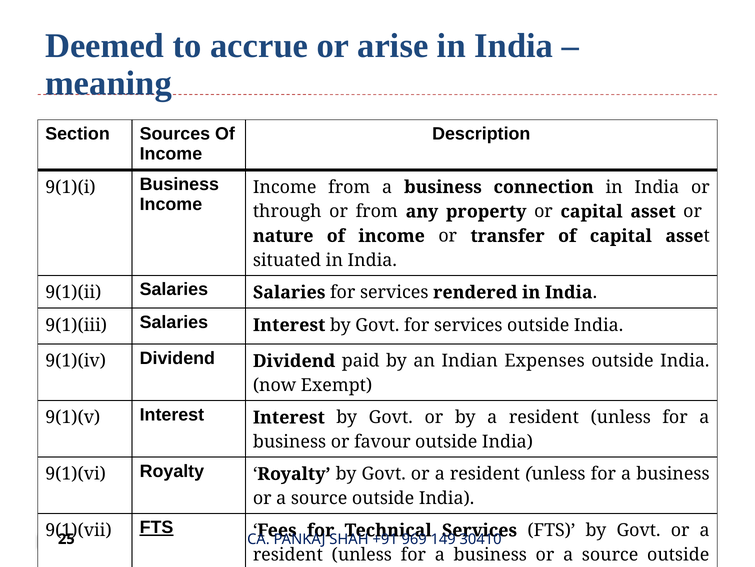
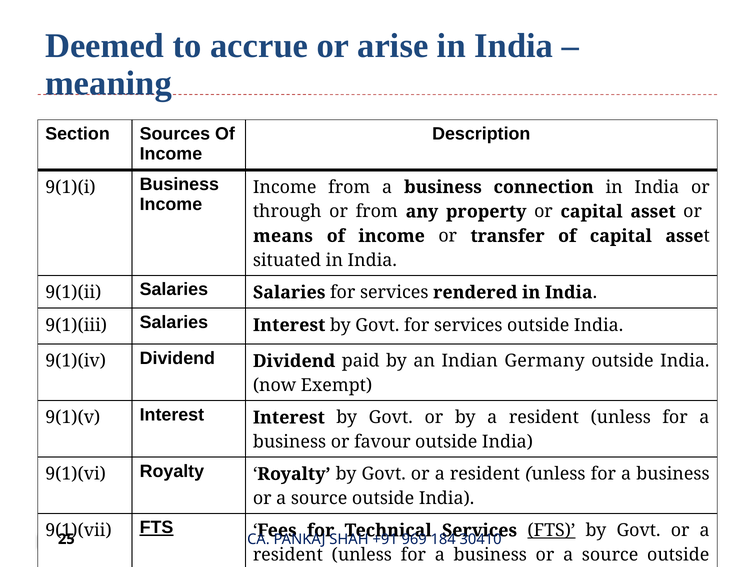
nature: nature -> means
Expenses: Expenses -> Germany
FTS at (551, 530) underline: none -> present
149: 149 -> 184
